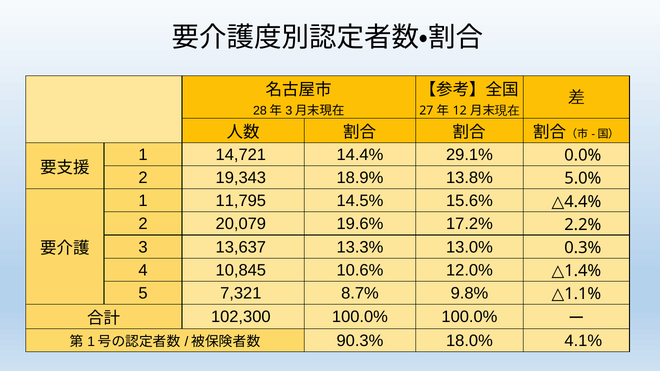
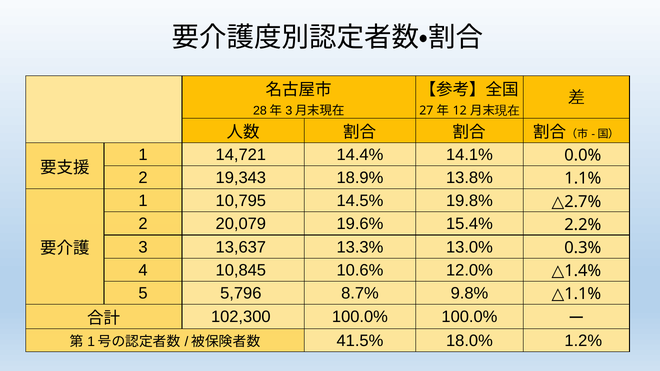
29.1%: 29.1% -> 14.1%
13.8% 5.0%: 5.0% -> 1.1%
11,795: 11,795 -> 10,795
15.6%: 15.6% -> 19.8%
4.4%: 4.4% -> 2.7%
17.2%: 17.2% -> 15.4%
7,321: 7,321 -> 5,796
90.3%: 90.3% -> 41.5%
4.1%: 4.1% -> 1.2%
